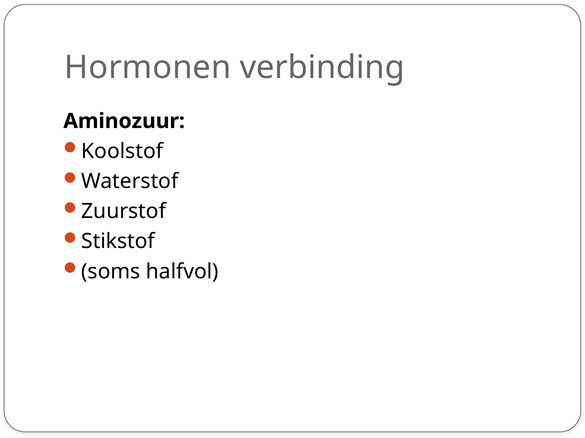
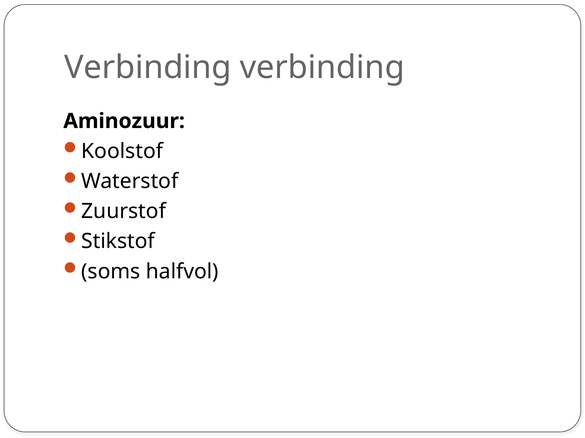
Hormonen at (148, 68): Hormonen -> Verbinding
